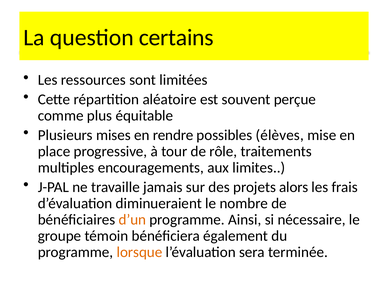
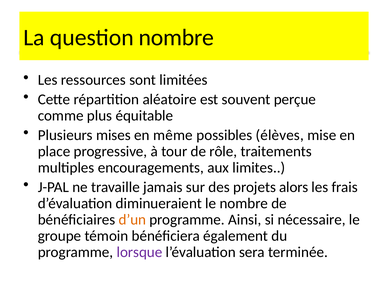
question certains: certains -> nombre
rendre: rendre -> même
lorsque colour: orange -> purple
